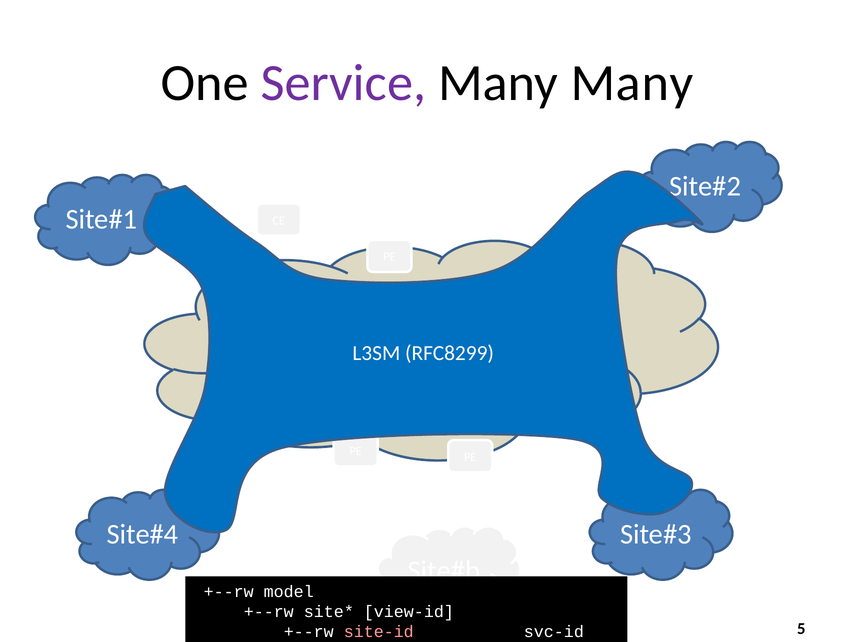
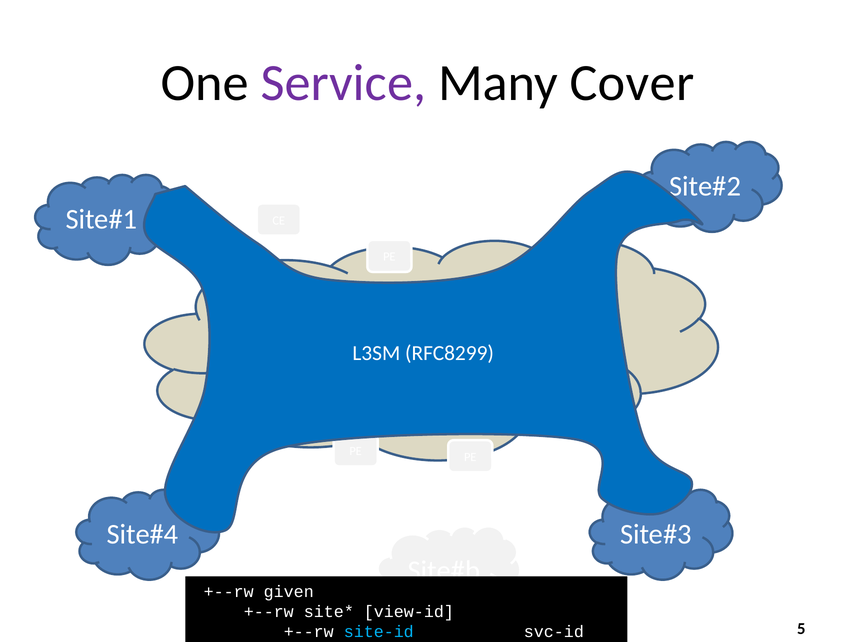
Many Many: Many -> Cover
model: model -> given
site-id colour: pink -> light blue
